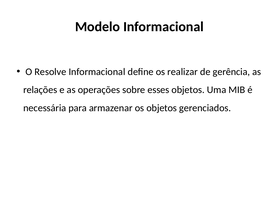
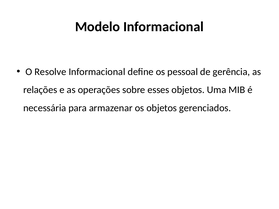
realizar: realizar -> pessoal
